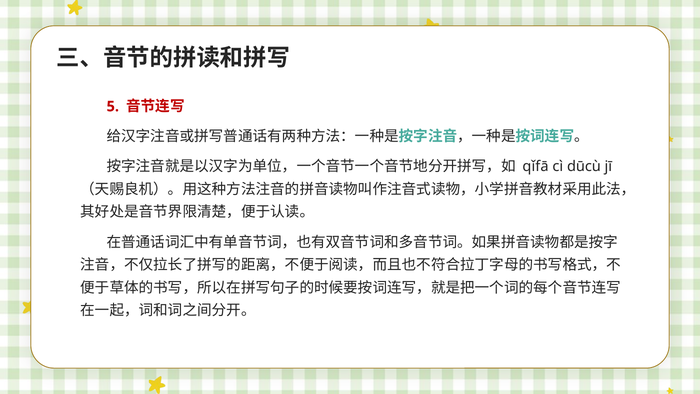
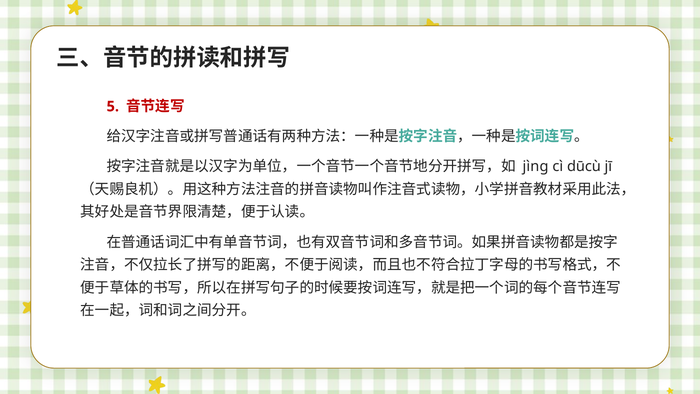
qǐfā: qǐfā -> jìng
